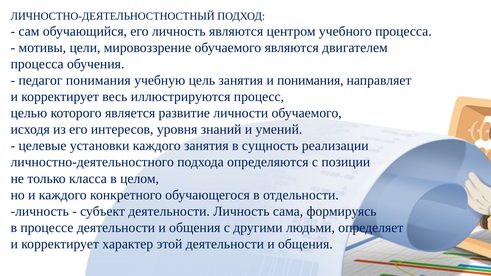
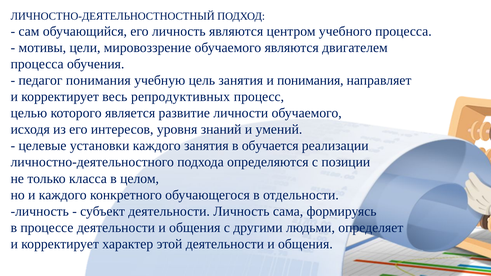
иллюстрируются: иллюстрируются -> репродуктивных
сущность: сущность -> обучается
